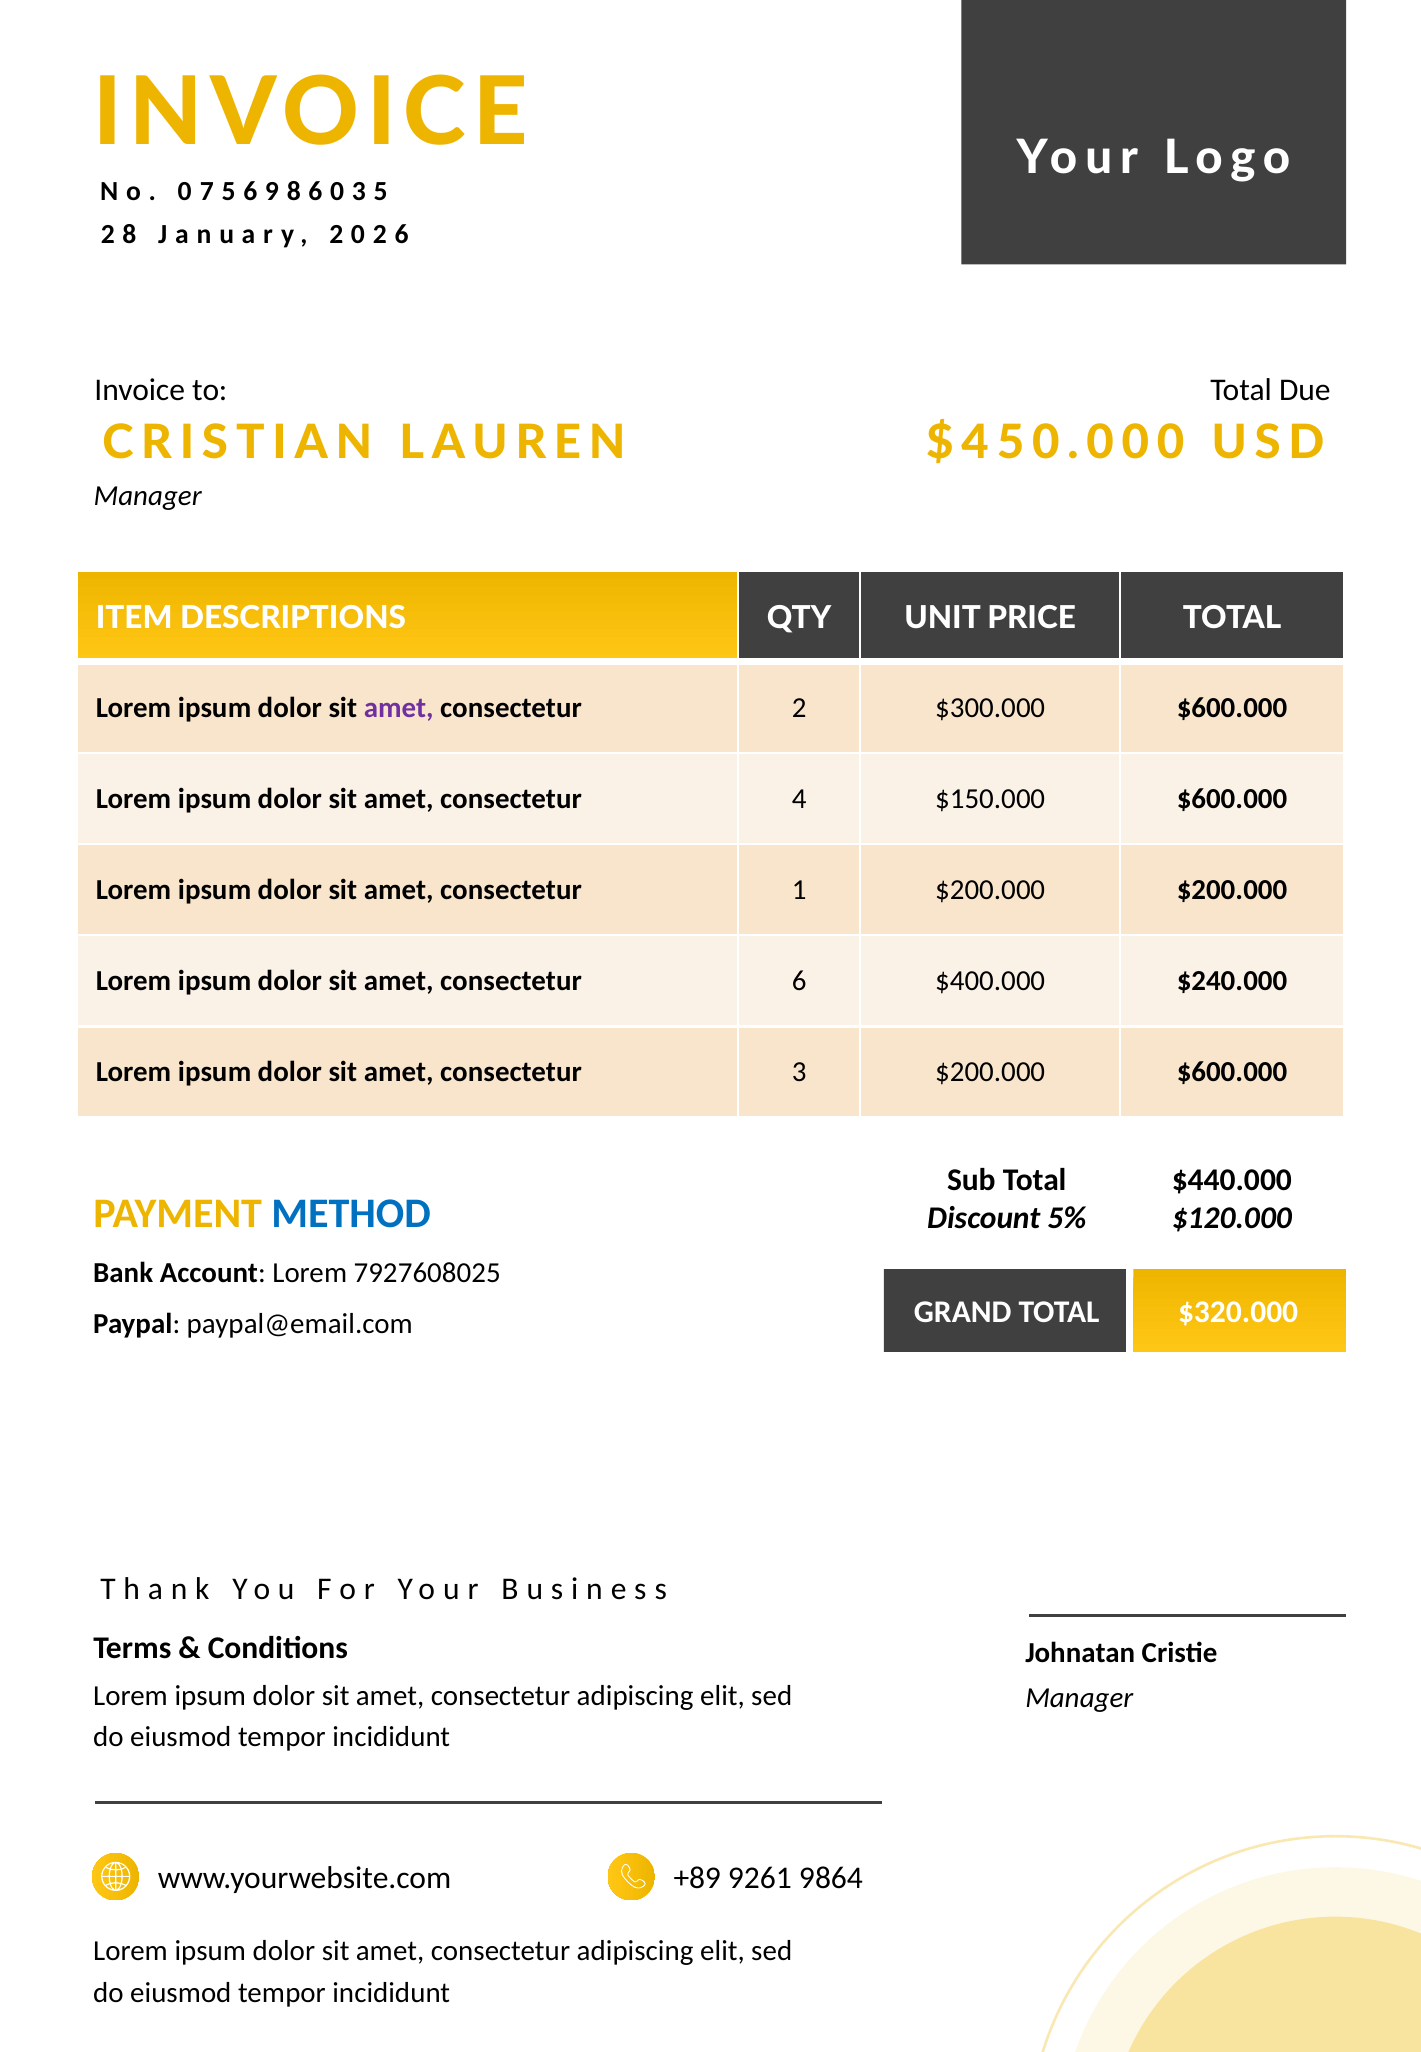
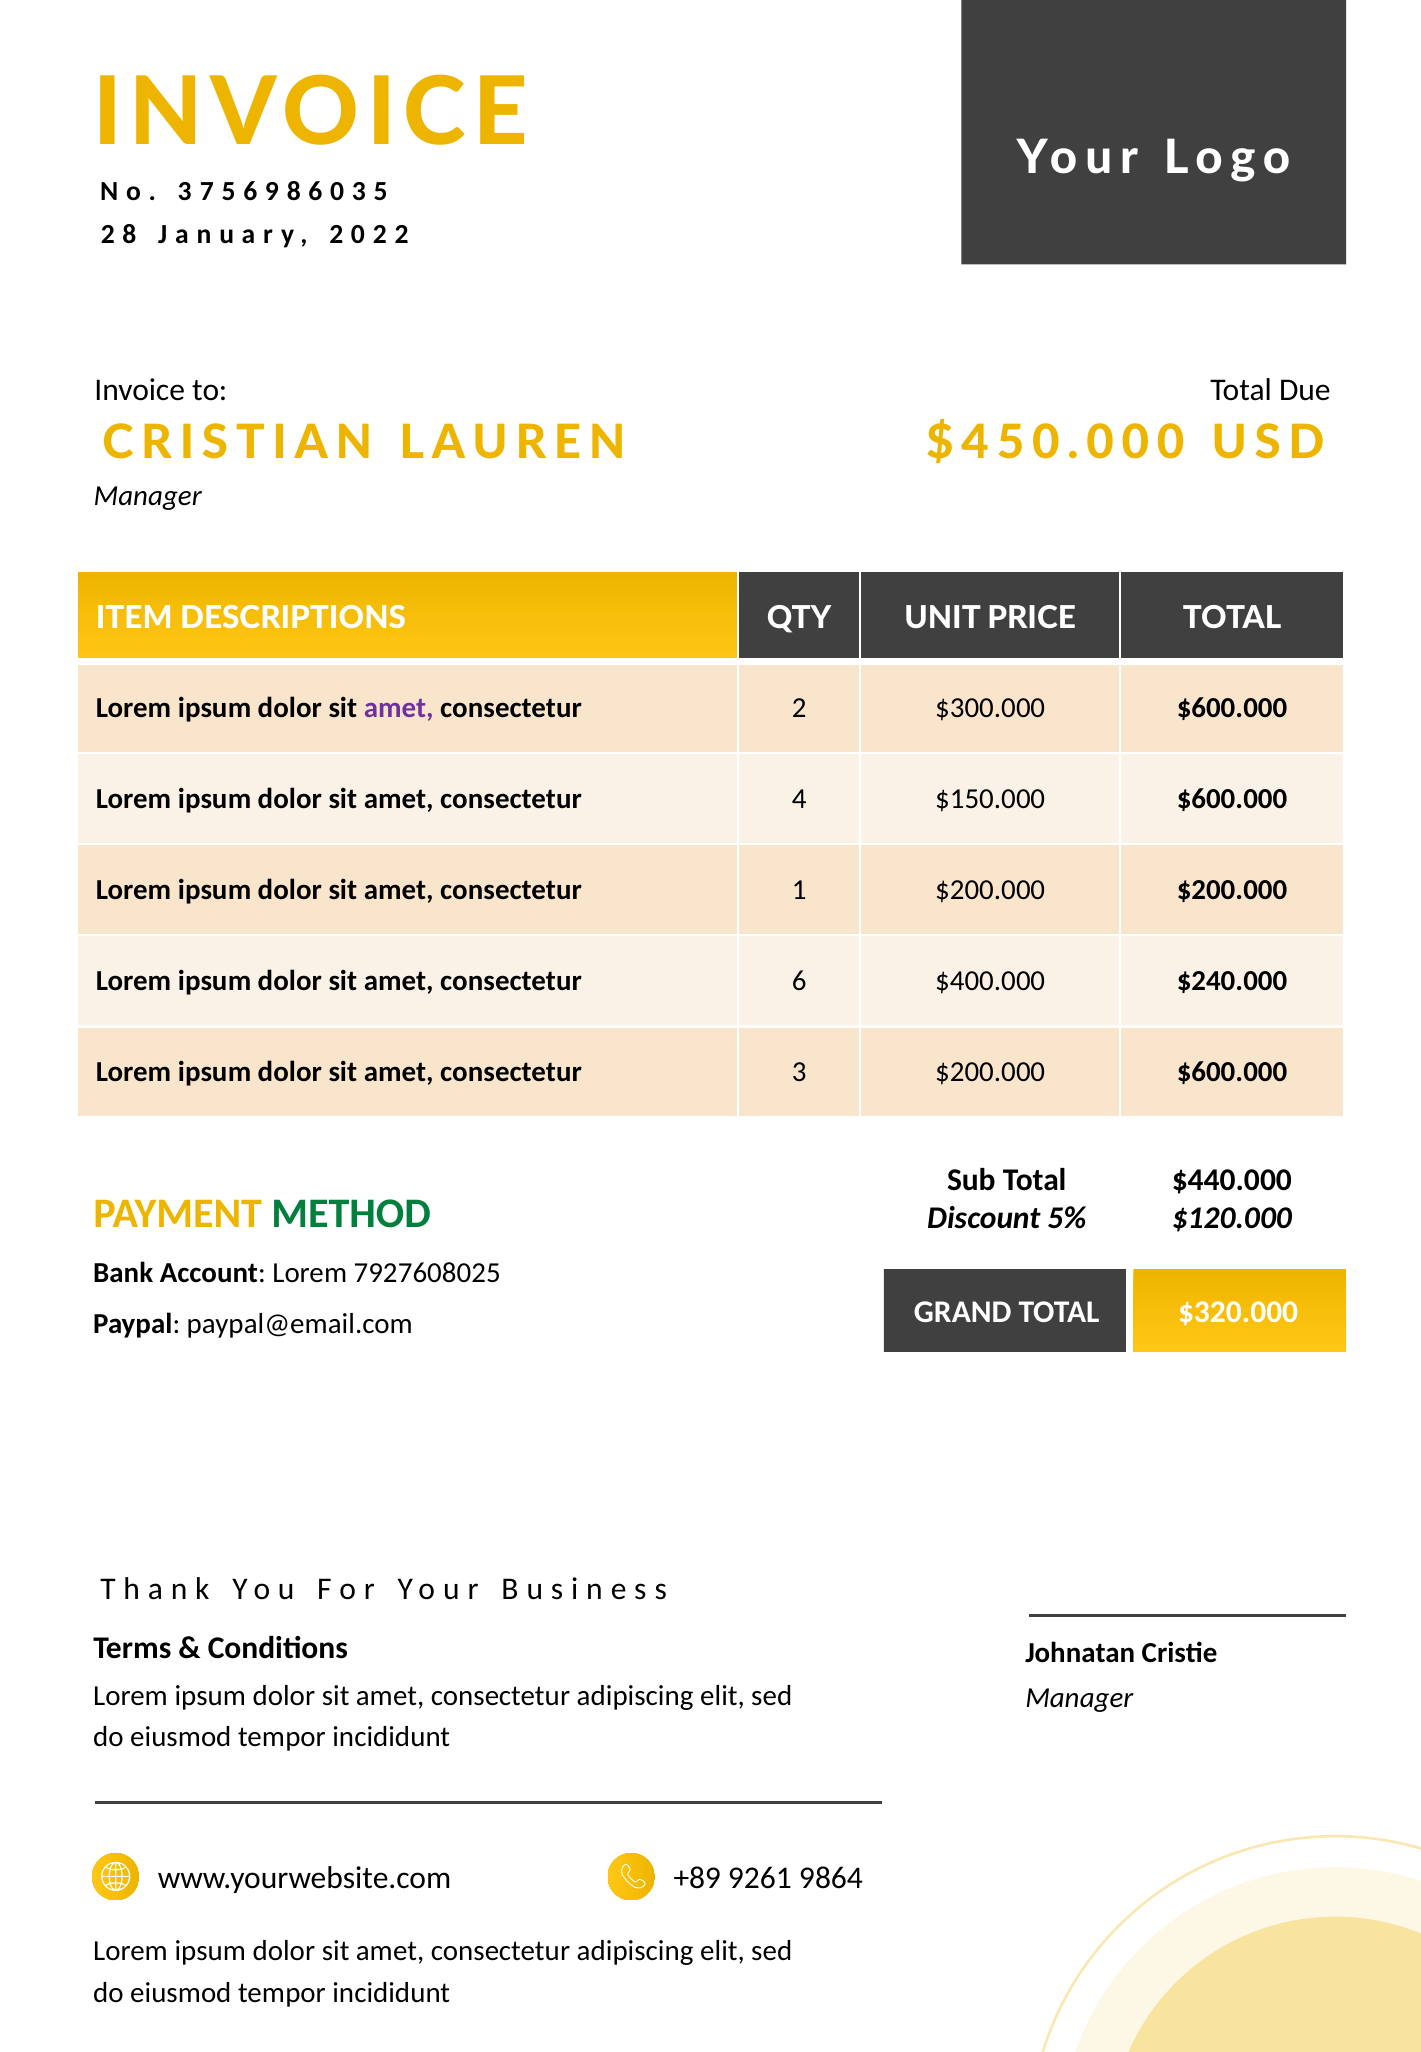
0 at (185, 191): 0 -> 3
2 6: 6 -> 2
METHOD colour: blue -> green
